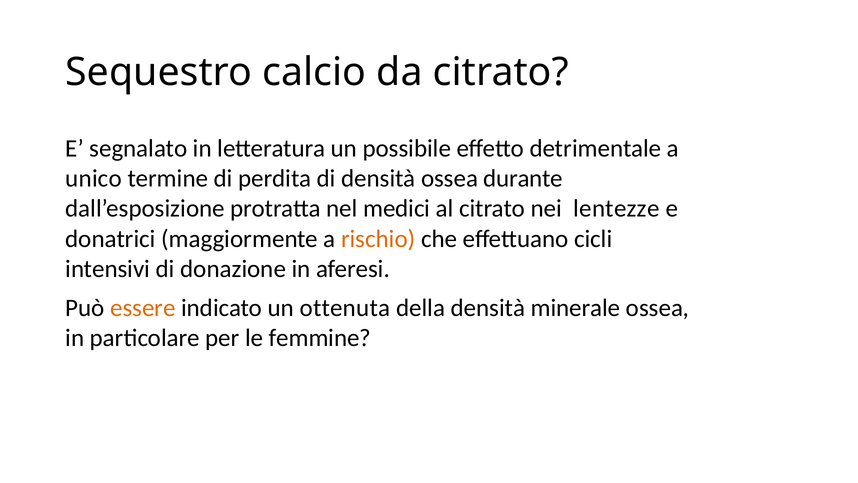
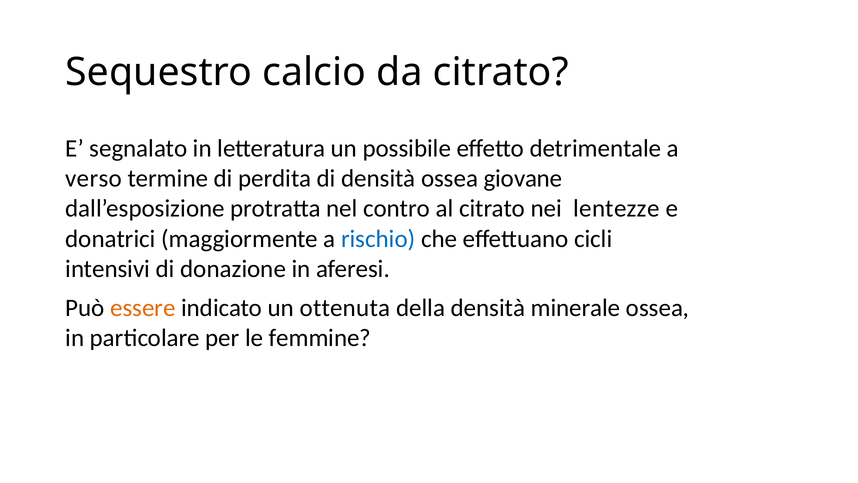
unico: unico -> verso
durante: durante -> giovane
medici: medici -> contro
rischio colour: orange -> blue
